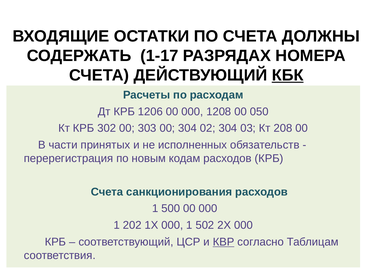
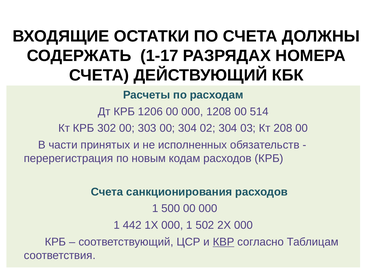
КБК underline: present -> none
050: 050 -> 514
202: 202 -> 442
